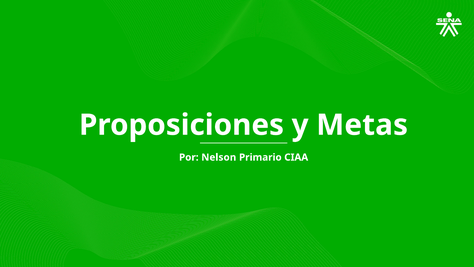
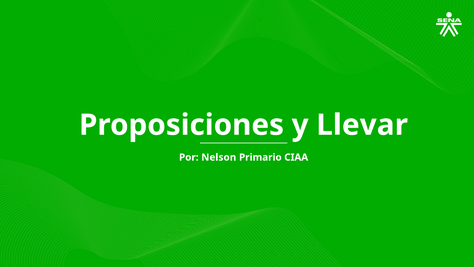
Metas: Metas -> Llevar
